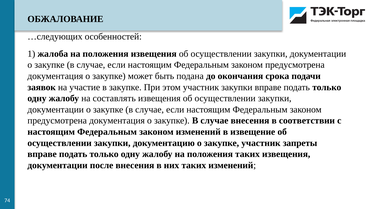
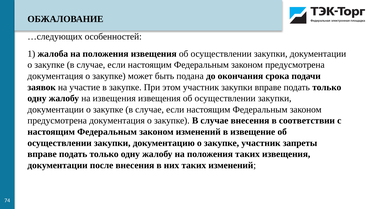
на составлять: составлять -> извещения
